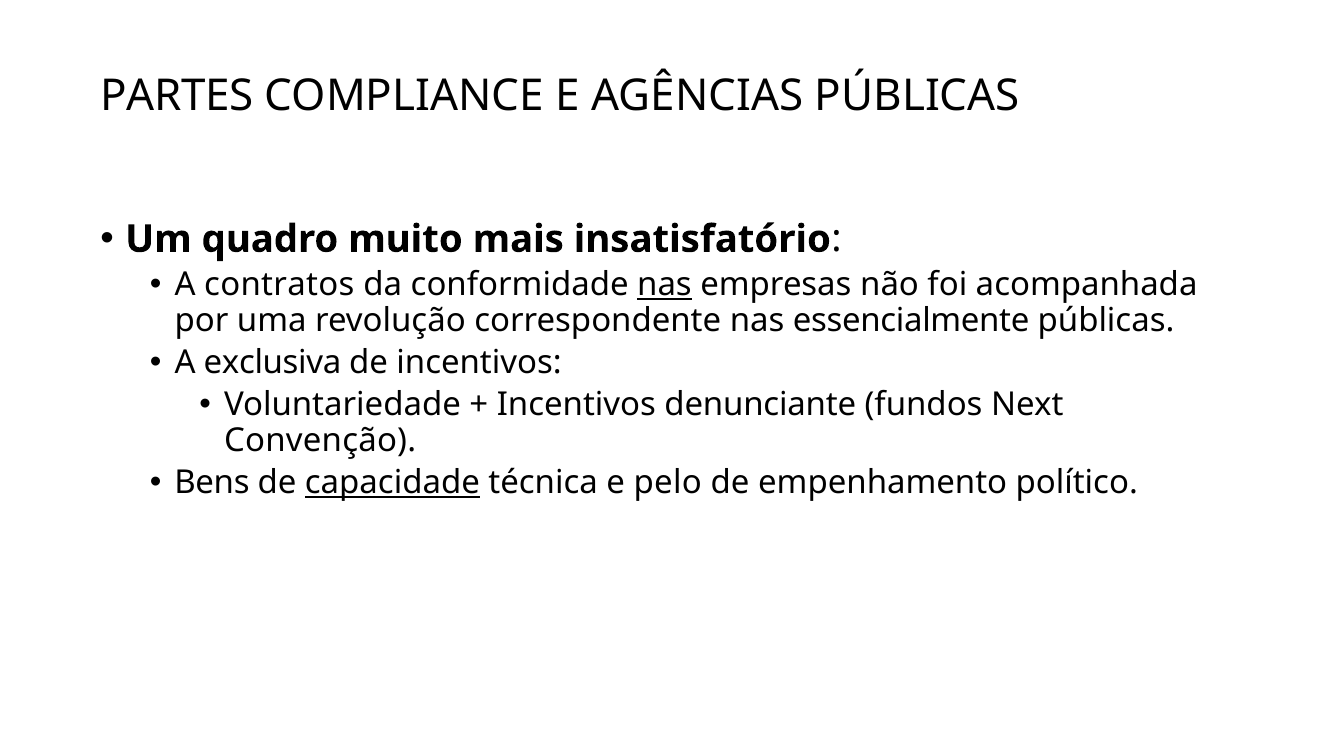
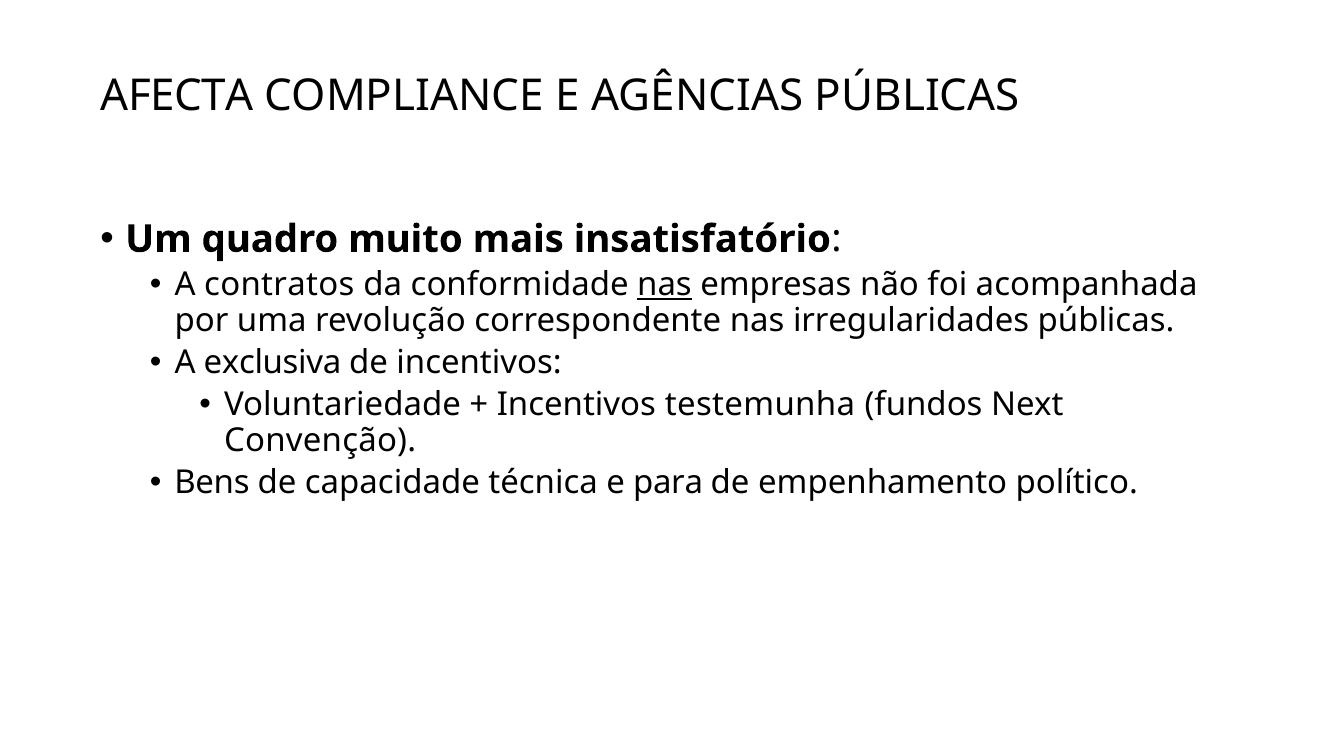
PARTES: PARTES -> AFECTA
essencialmente: essencialmente -> irregularidades
denunciante: denunciante -> testemunha
capacidade underline: present -> none
pelo: pelo -> para
